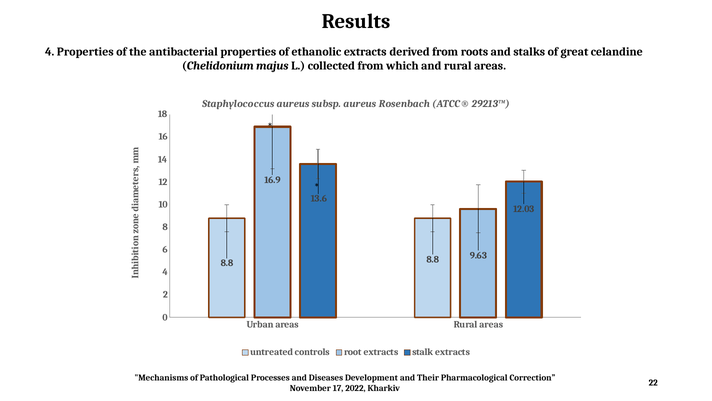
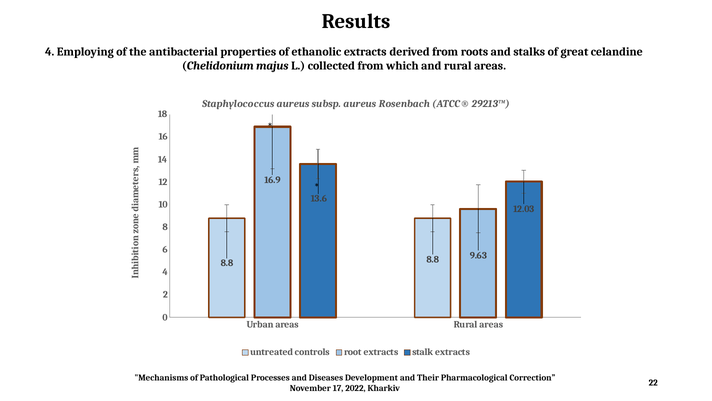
4 Properties: Properties -> Employing
